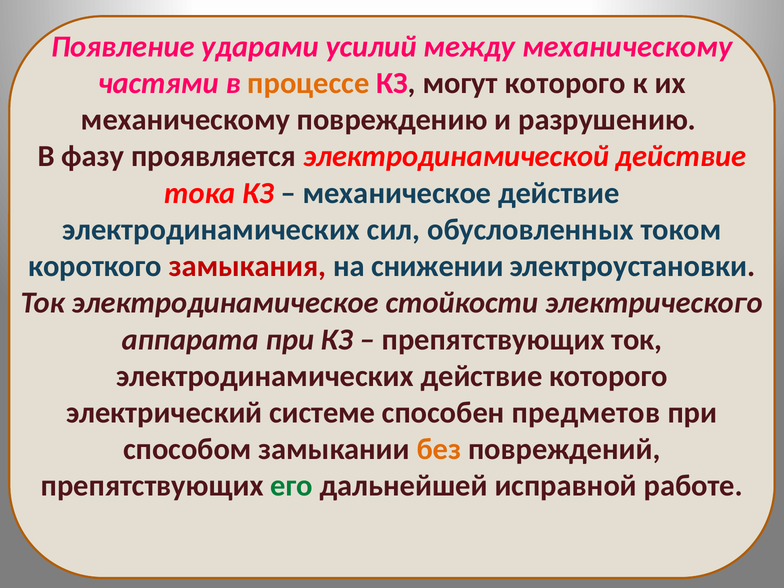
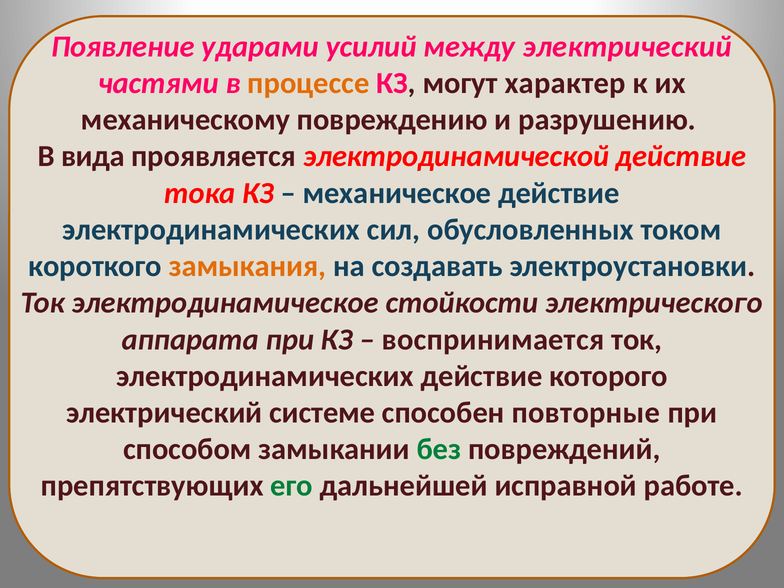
между механическому: механическому -> электрический
могут которого: которого -> характер
фазу: фазу -> вида
замыкания colour: red -> orange
снижении: снижении -> создавать
препятствующих at (493, 339): препятствующих -> воспринимается
предметов: предметов -> повторные
без colour: orange -> green
